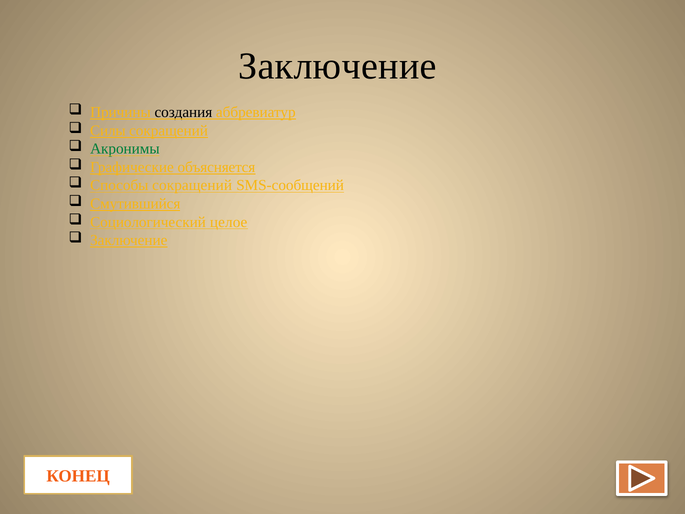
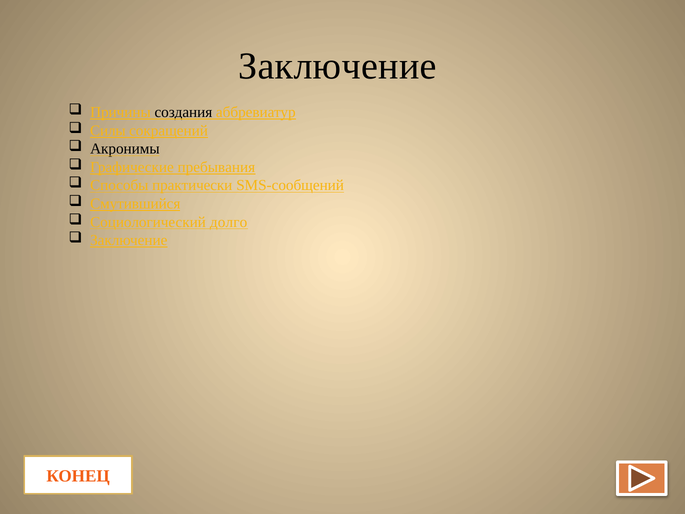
Акронимы colour: green -> black
объясняется: объясняется -> пребывания
Способы сокращений: сокращений -> практически
целое: целое -> долго
